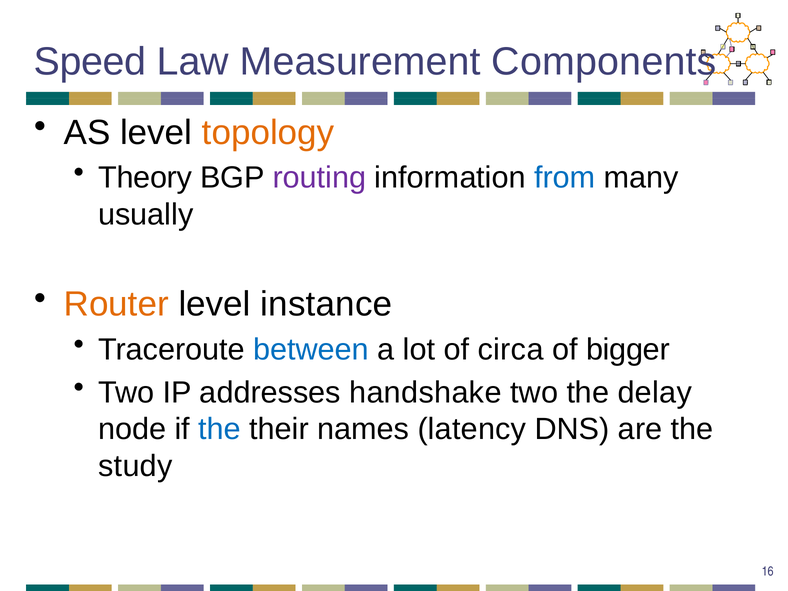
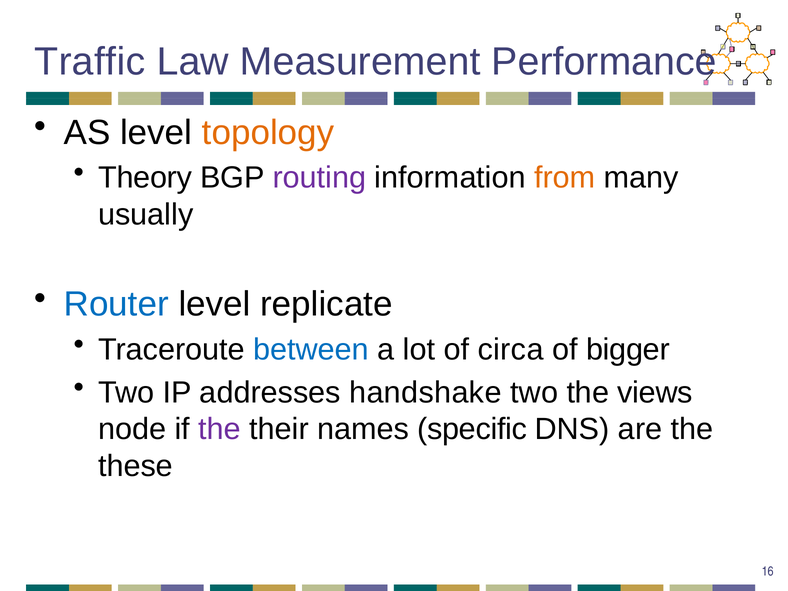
Speed: Speed -> Traffic
Components: Components -> Performance
from colour: blue -> orange
Router colour: orange -> blue
instance: instance -> replicate
delay: delay -> views
the at (220, 429) colour: blue -> purple
latency: latency -> specific
study: study -> these
